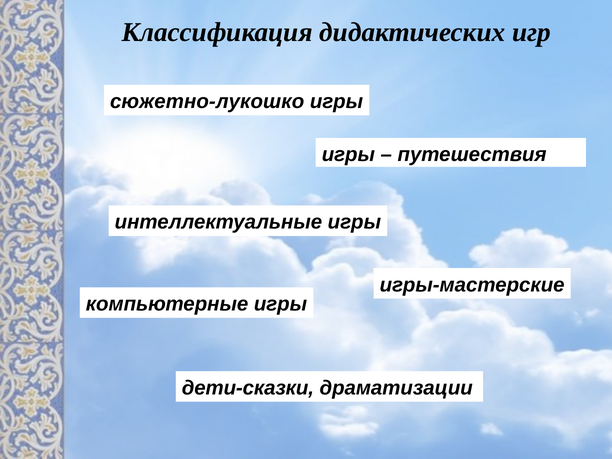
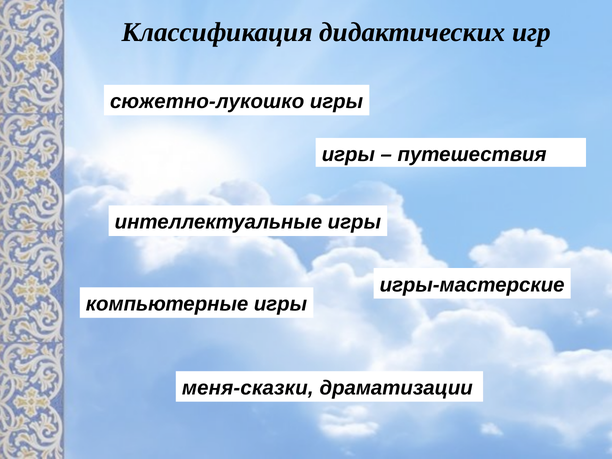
дети-сказки: дети-сказки -> меня-сказки
